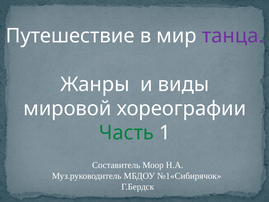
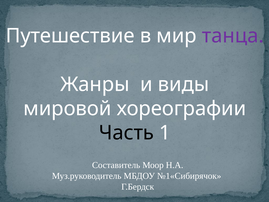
Часть colour: green -> black
